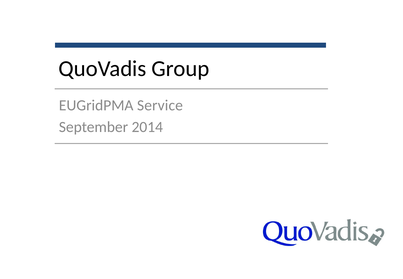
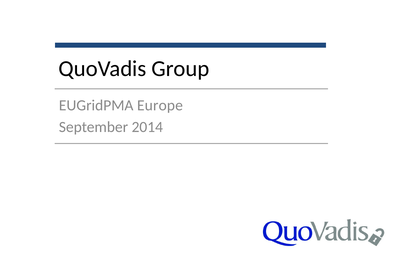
Service: Service -> Europe
